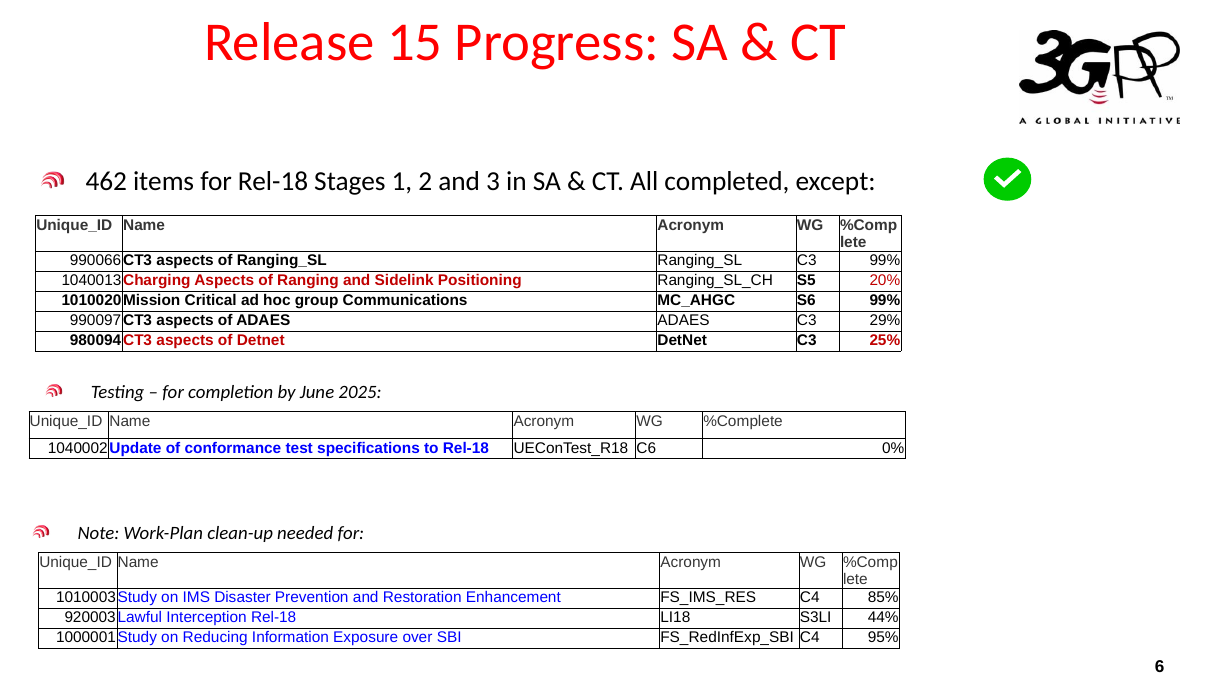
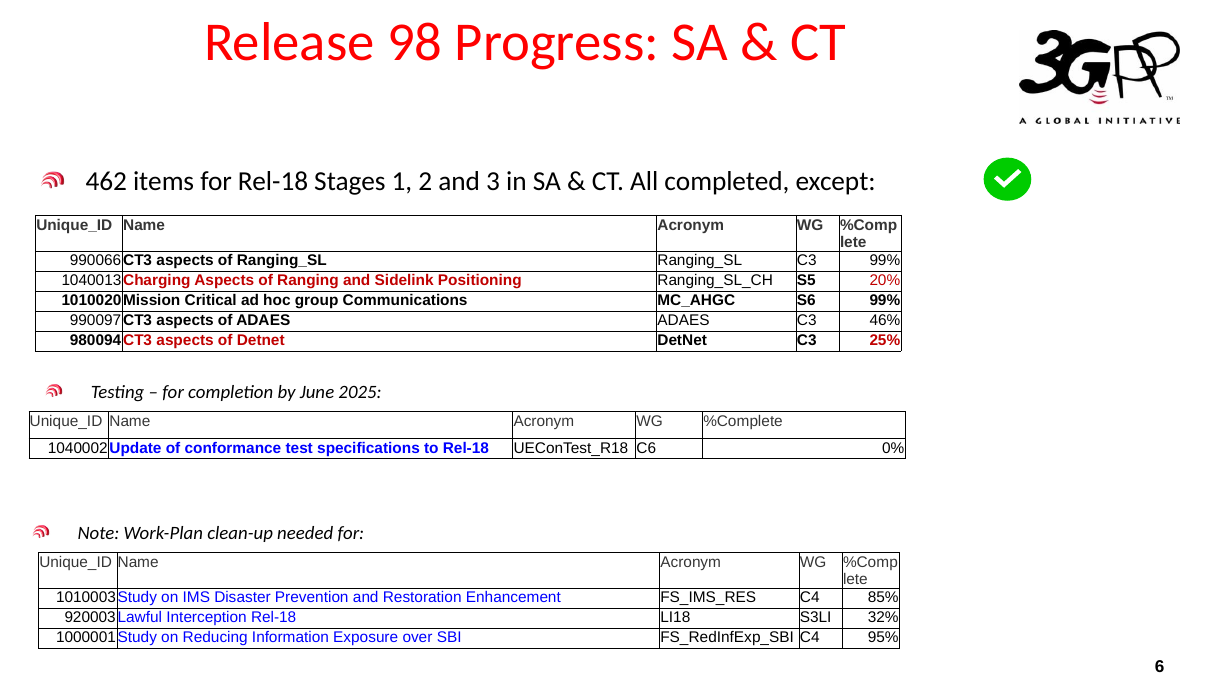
15: 15 -> 98
29%: 29% -> 46%
44%: 44% -> 32%
